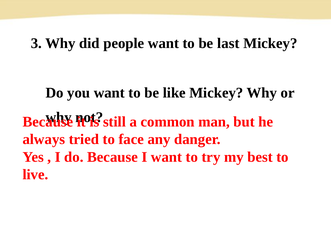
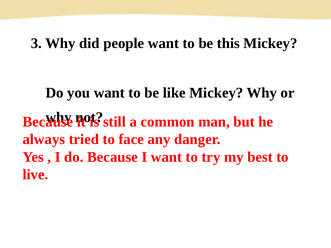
last: last -> this
